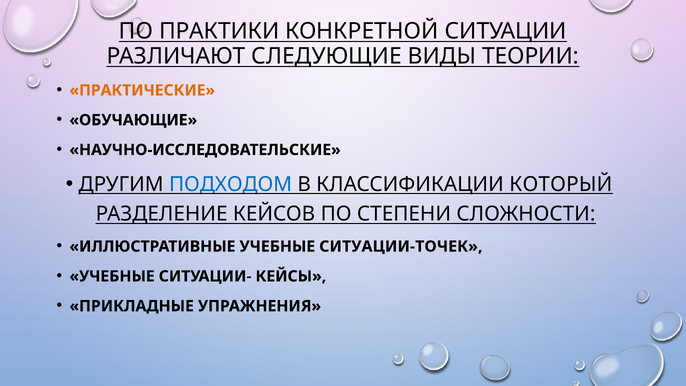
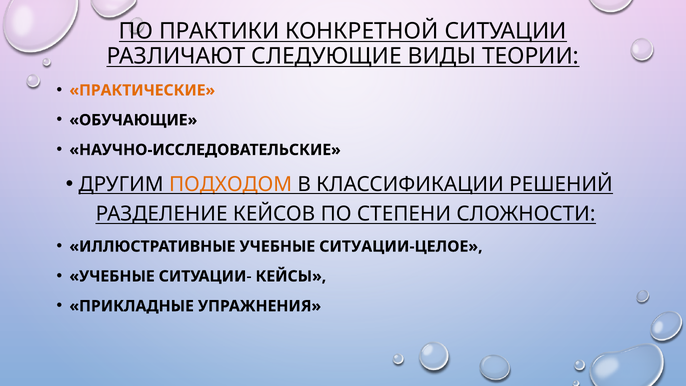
ПОДХОДОМ colour: blue -> orange
КОТОРЫЙ: КОТОРЫЙ -> РЕШЕНИЙ
СИТУАЦИИ-ТОЧЕК: СИТУАЦИИ-ТОЧЕК -> СИТУАЦИИ-ЦЕЛОЕ
